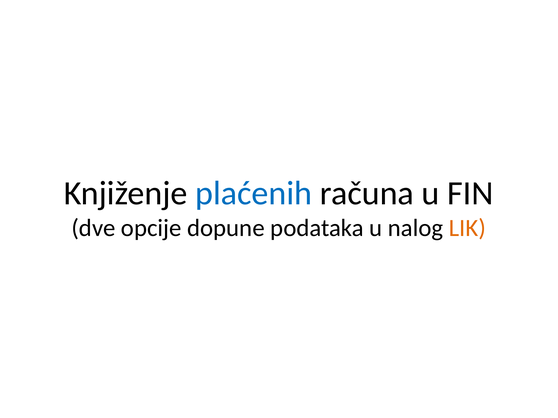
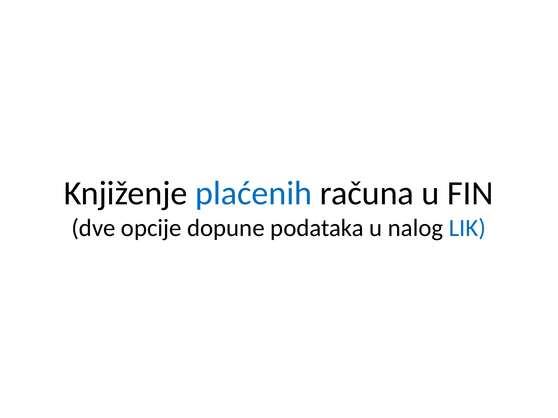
LIK colour: orange -> blue
